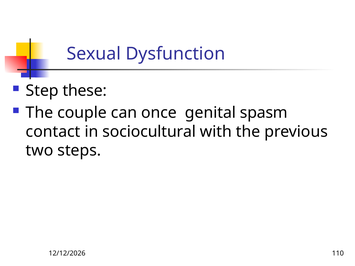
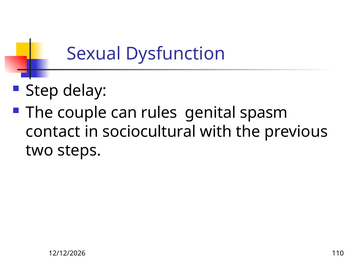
these: these -> delay
once: once -> rules
